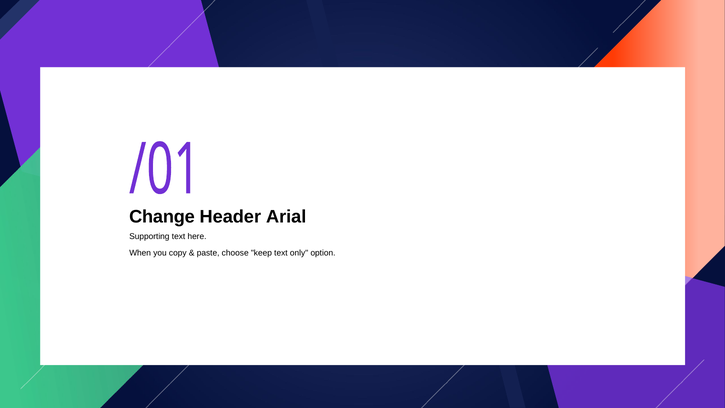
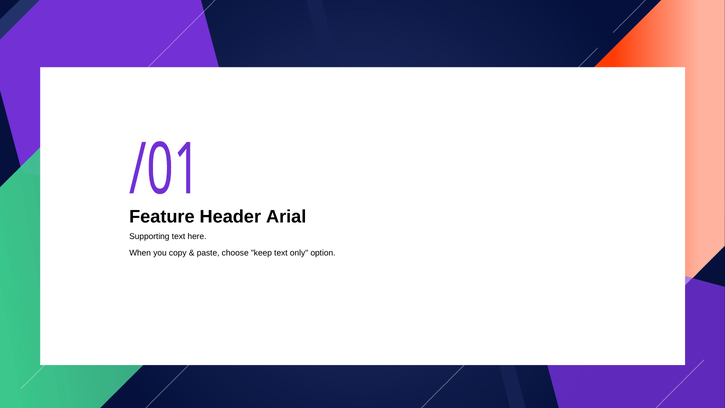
Change: Change -> Feature
